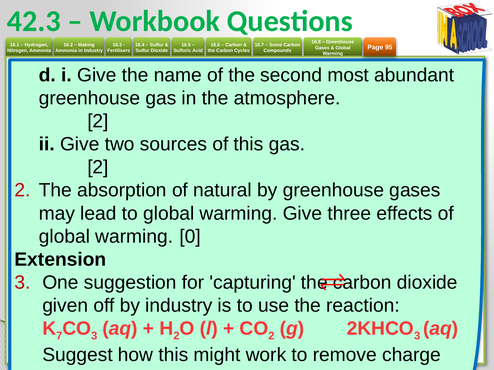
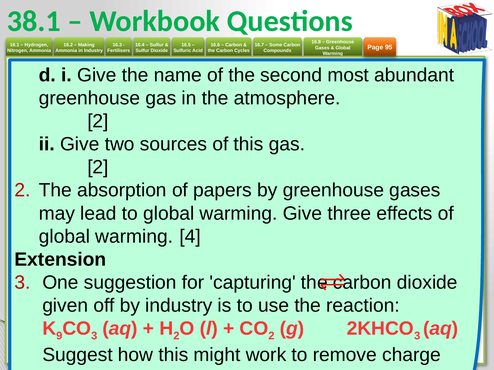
42.3: 42.3 -> 38.1
natural: natural -> papers
warming 0: 0 -> 4
7: 7 -> 9
